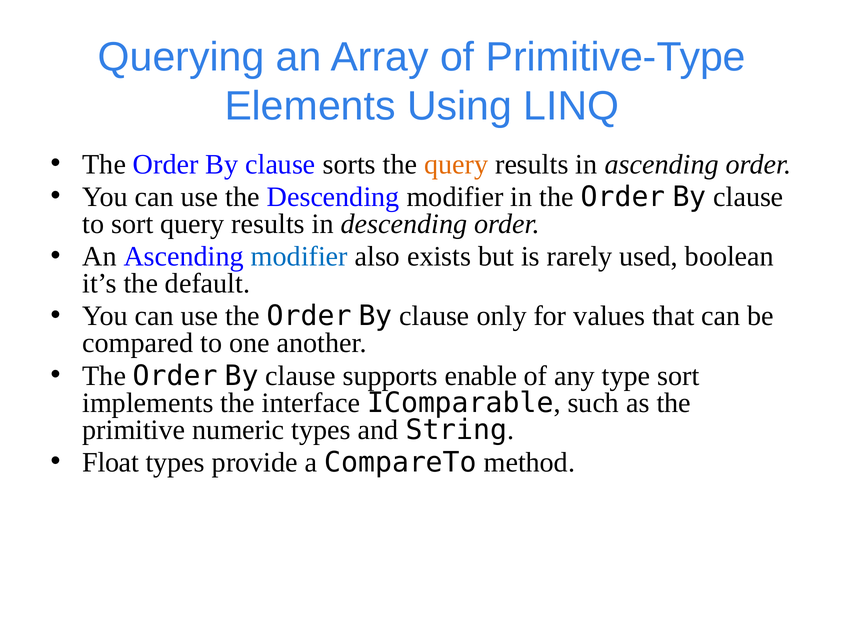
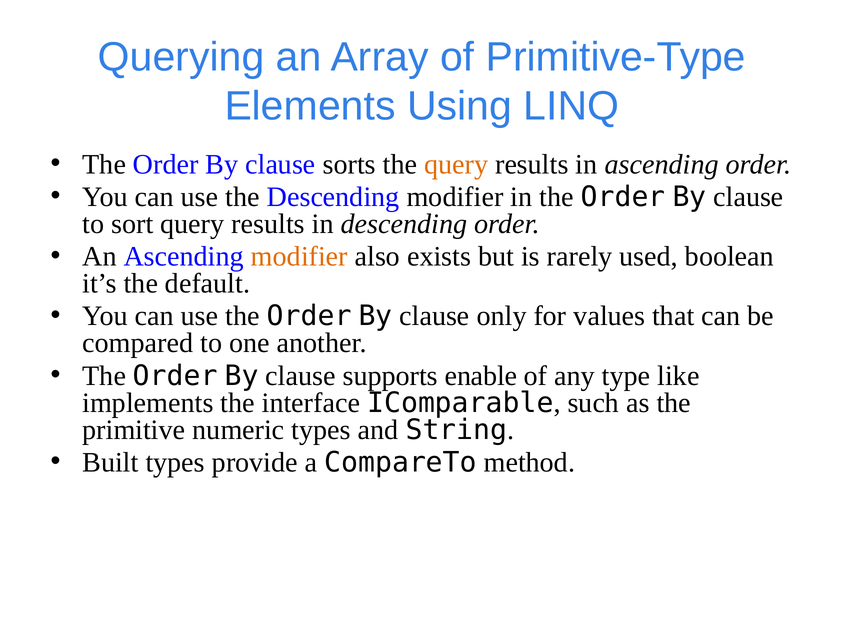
modifier at (299, 257) colour: blue -> orange
type sort: sort -> like
Float: Float -> Built
